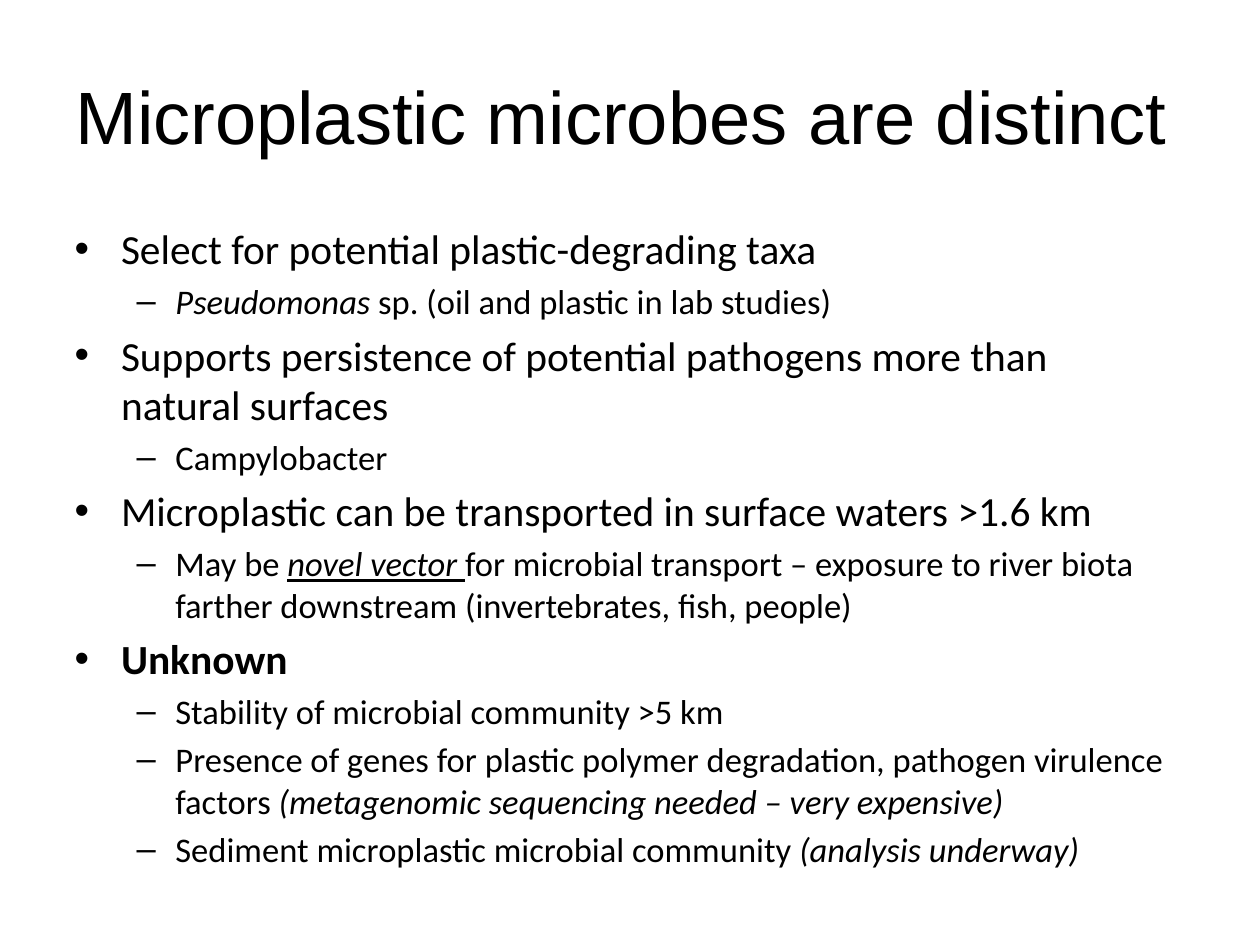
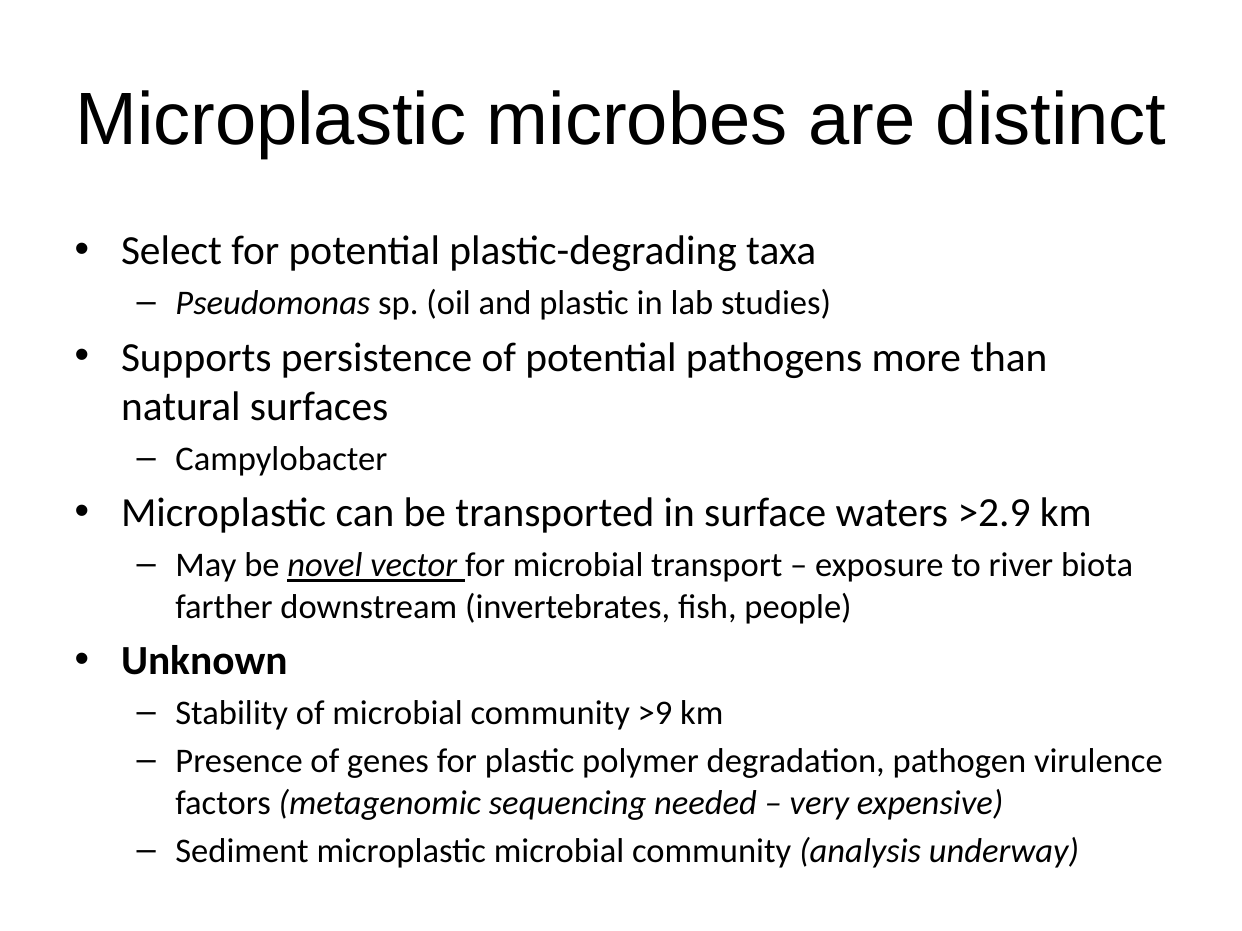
>1.6: >1.6 -> >2.9
>5: >5 -> >9
